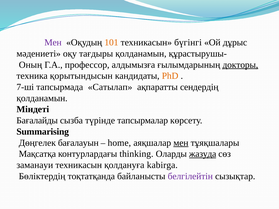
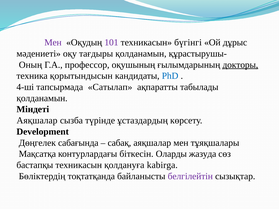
101 colour: orange -> purple
алдымызға: алдымызға -> оқушының
PhD colour: orange -> blue
7-ші: 7-ші -> 4-ші
сендердің: сендердің -> табылады
Бағалайды at (37, 121): Бағалайды -> Аяқшалар
тапсырмалар: тапсырмалар -> ұстаздардың
Summarising: Summarising -> Development
бағалауын: бағалауын -> сабағында
home: home -> сабақ
мен at (181, 143) underline: present -> none
thinking: thinking -> біткесін
жазуда underline: present -> none
заманауи: заманауи -> бастапқы
